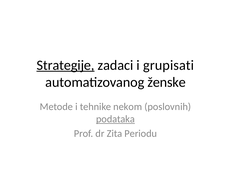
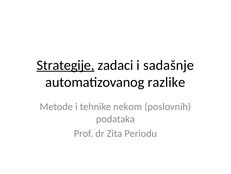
grupisati: grupisati -> sadašnje
ženske: ženske -> razlike
podataka underline: present -> none
